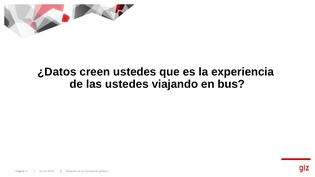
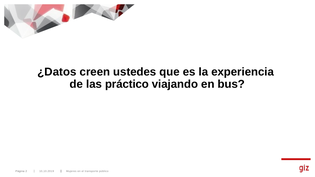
las ustedes: ustedes -> práctico
